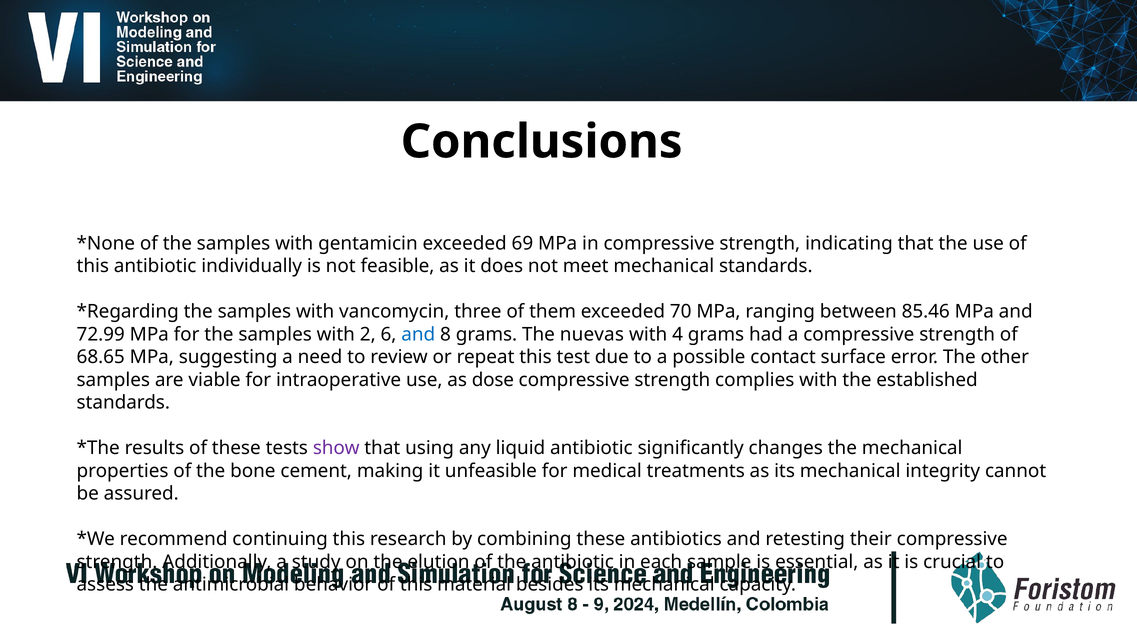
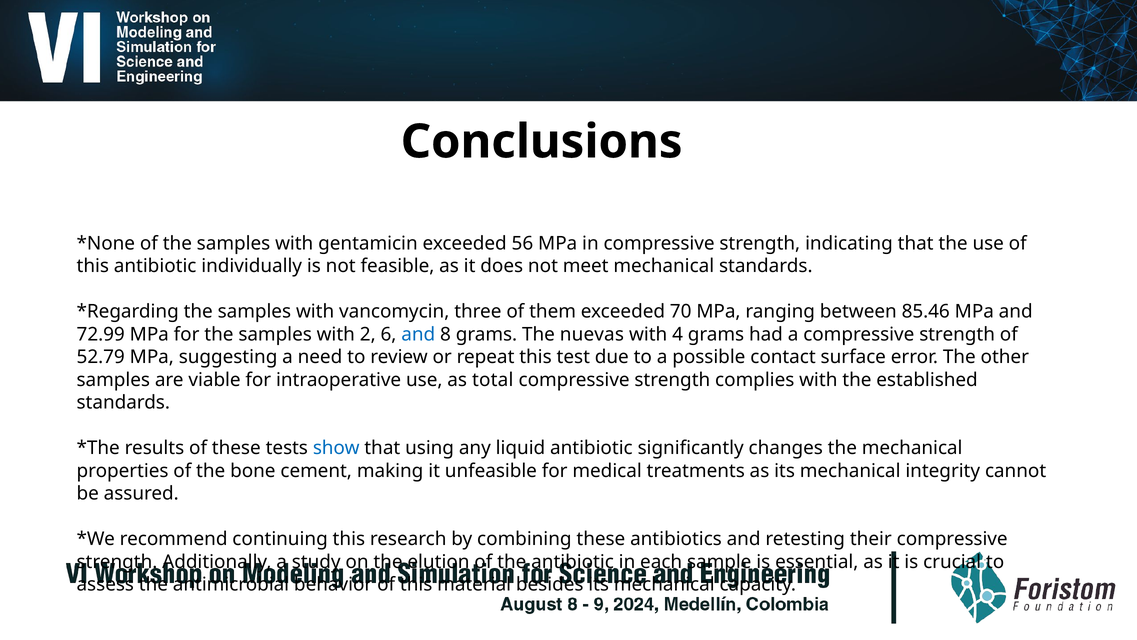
69: 69 -> 56
68.65: 68.65 -> 52.79
dose: dose -> total
show colour: purple -> blue
